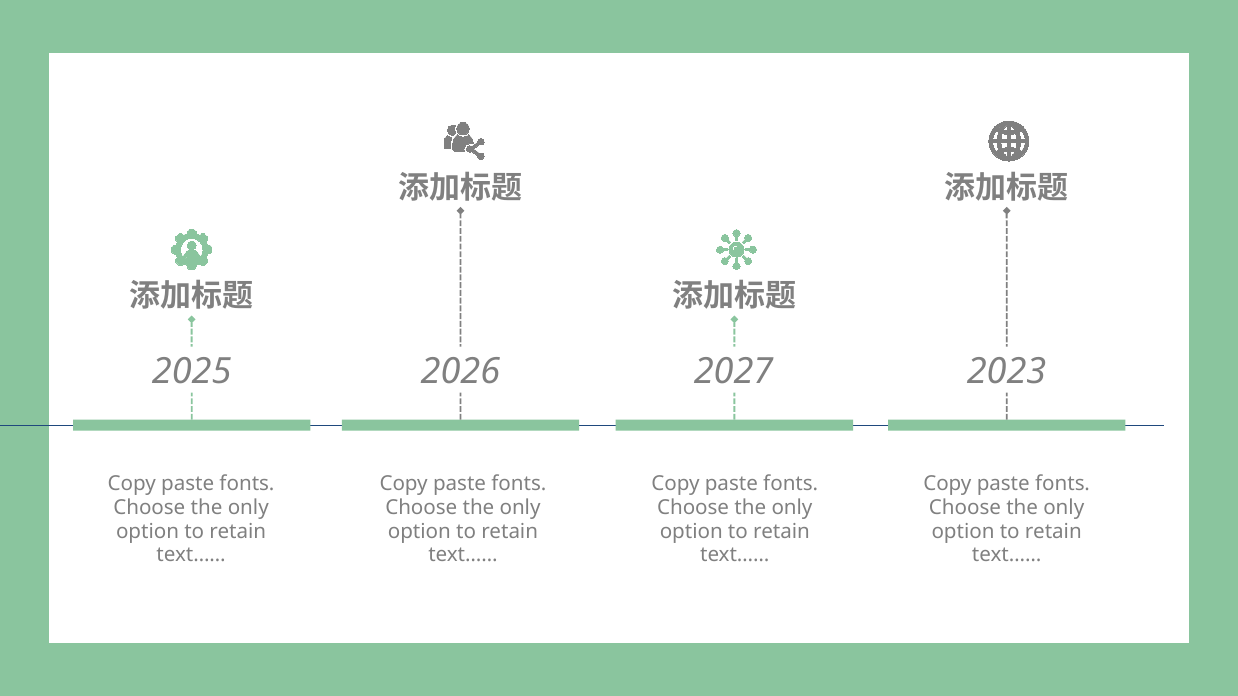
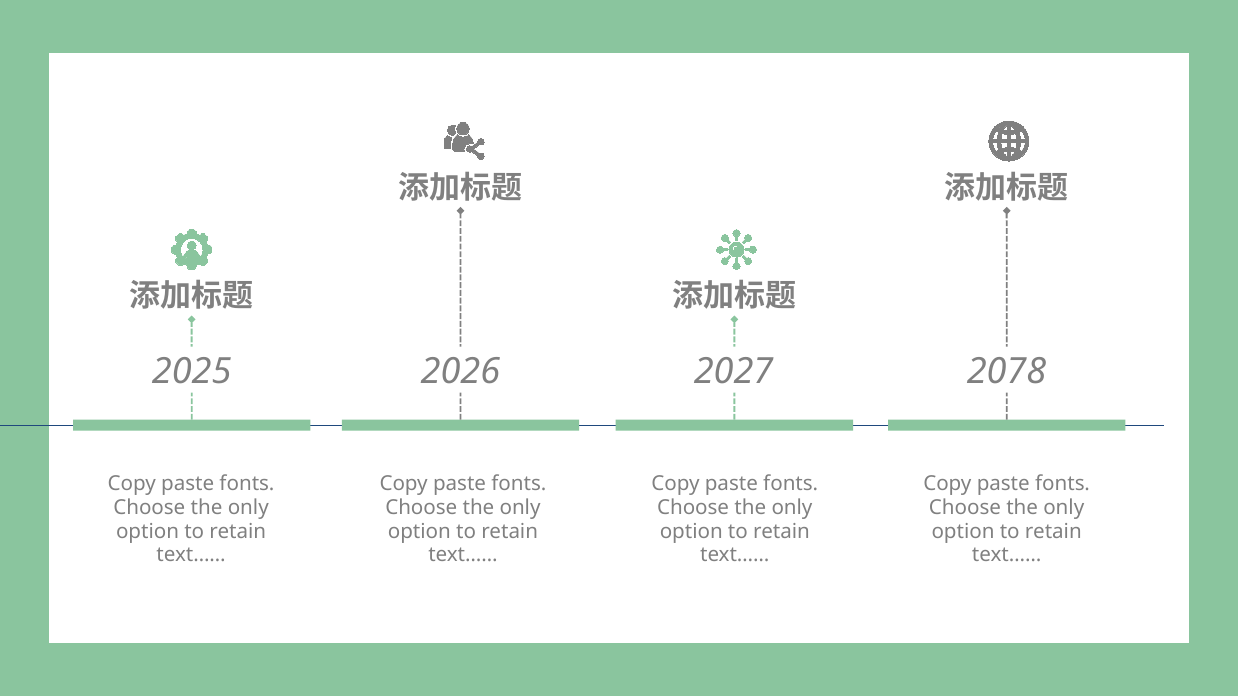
2023: 2023 -> 2078
